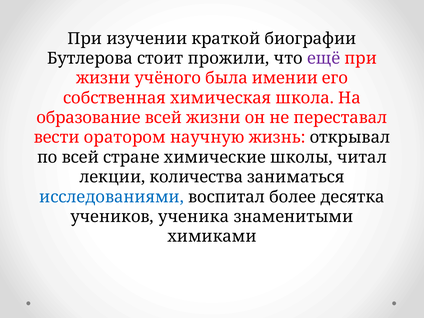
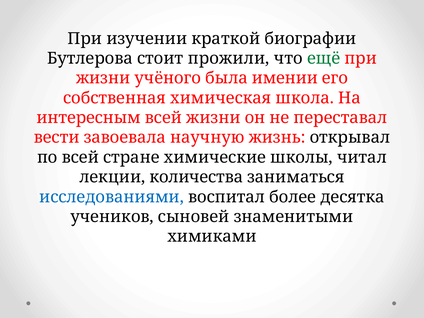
ещё colour: purple -> green
образование: образование -> интересным
оратором: оратором -> завоевала
ученика: ученика -> сыновей
